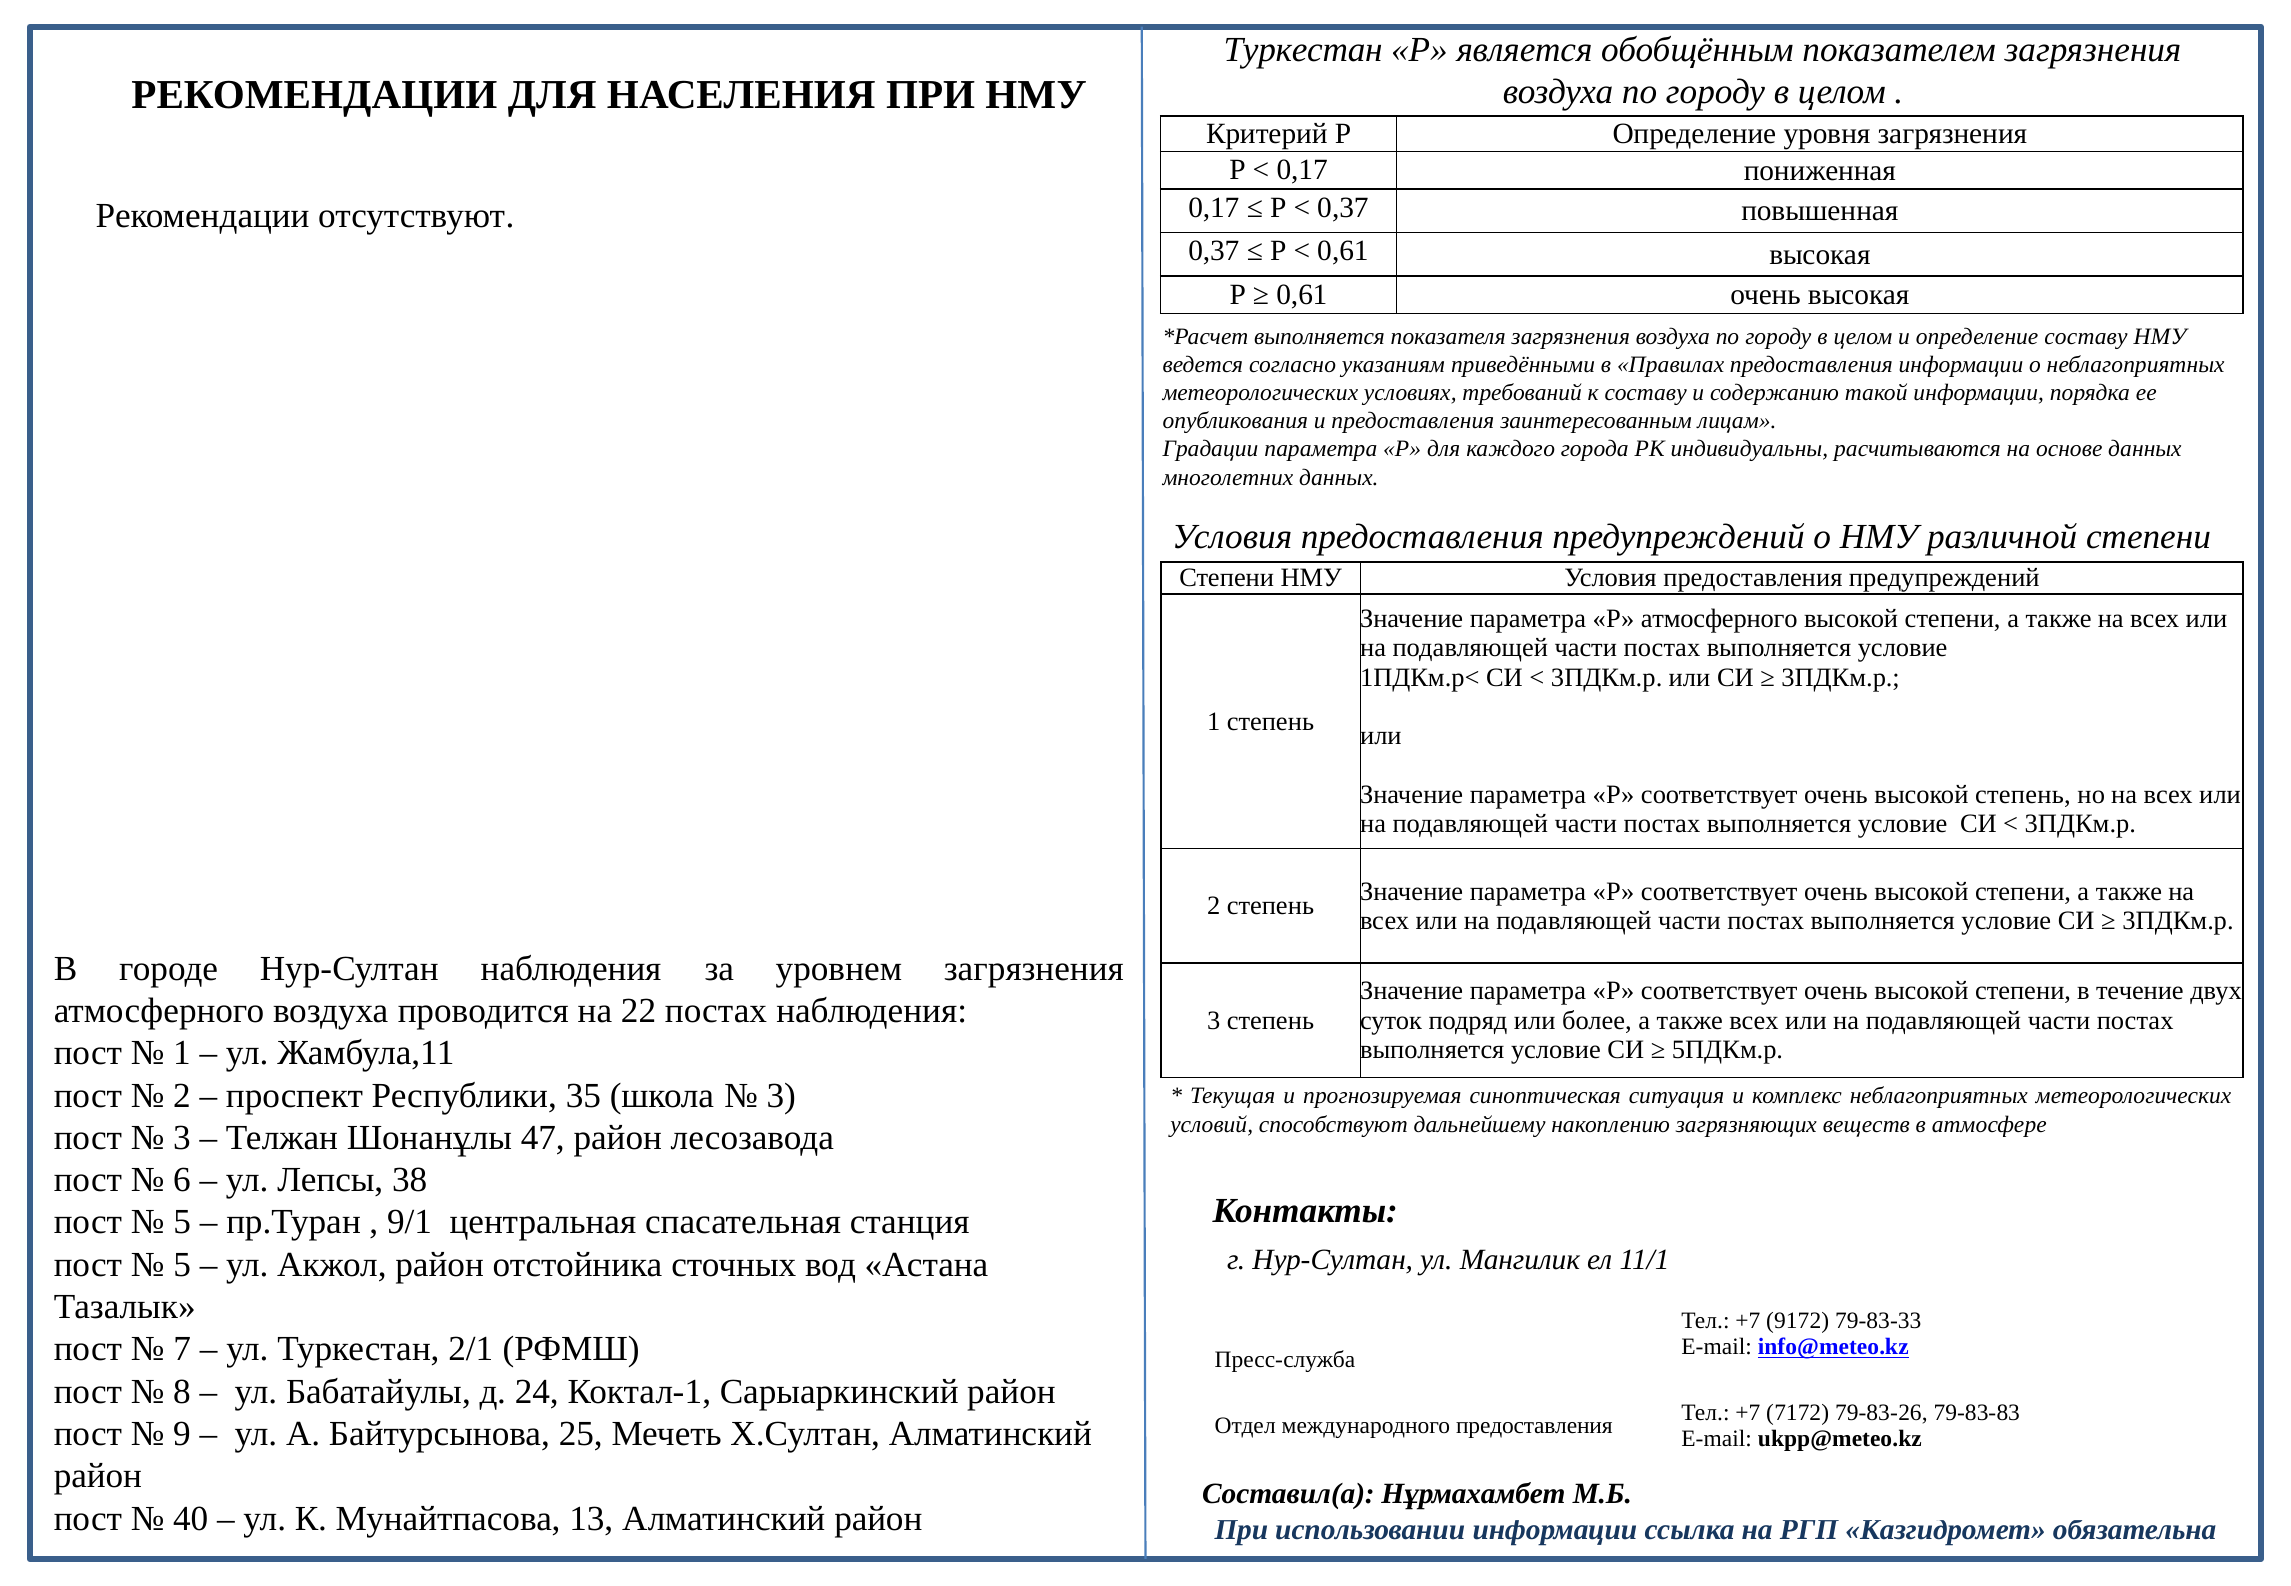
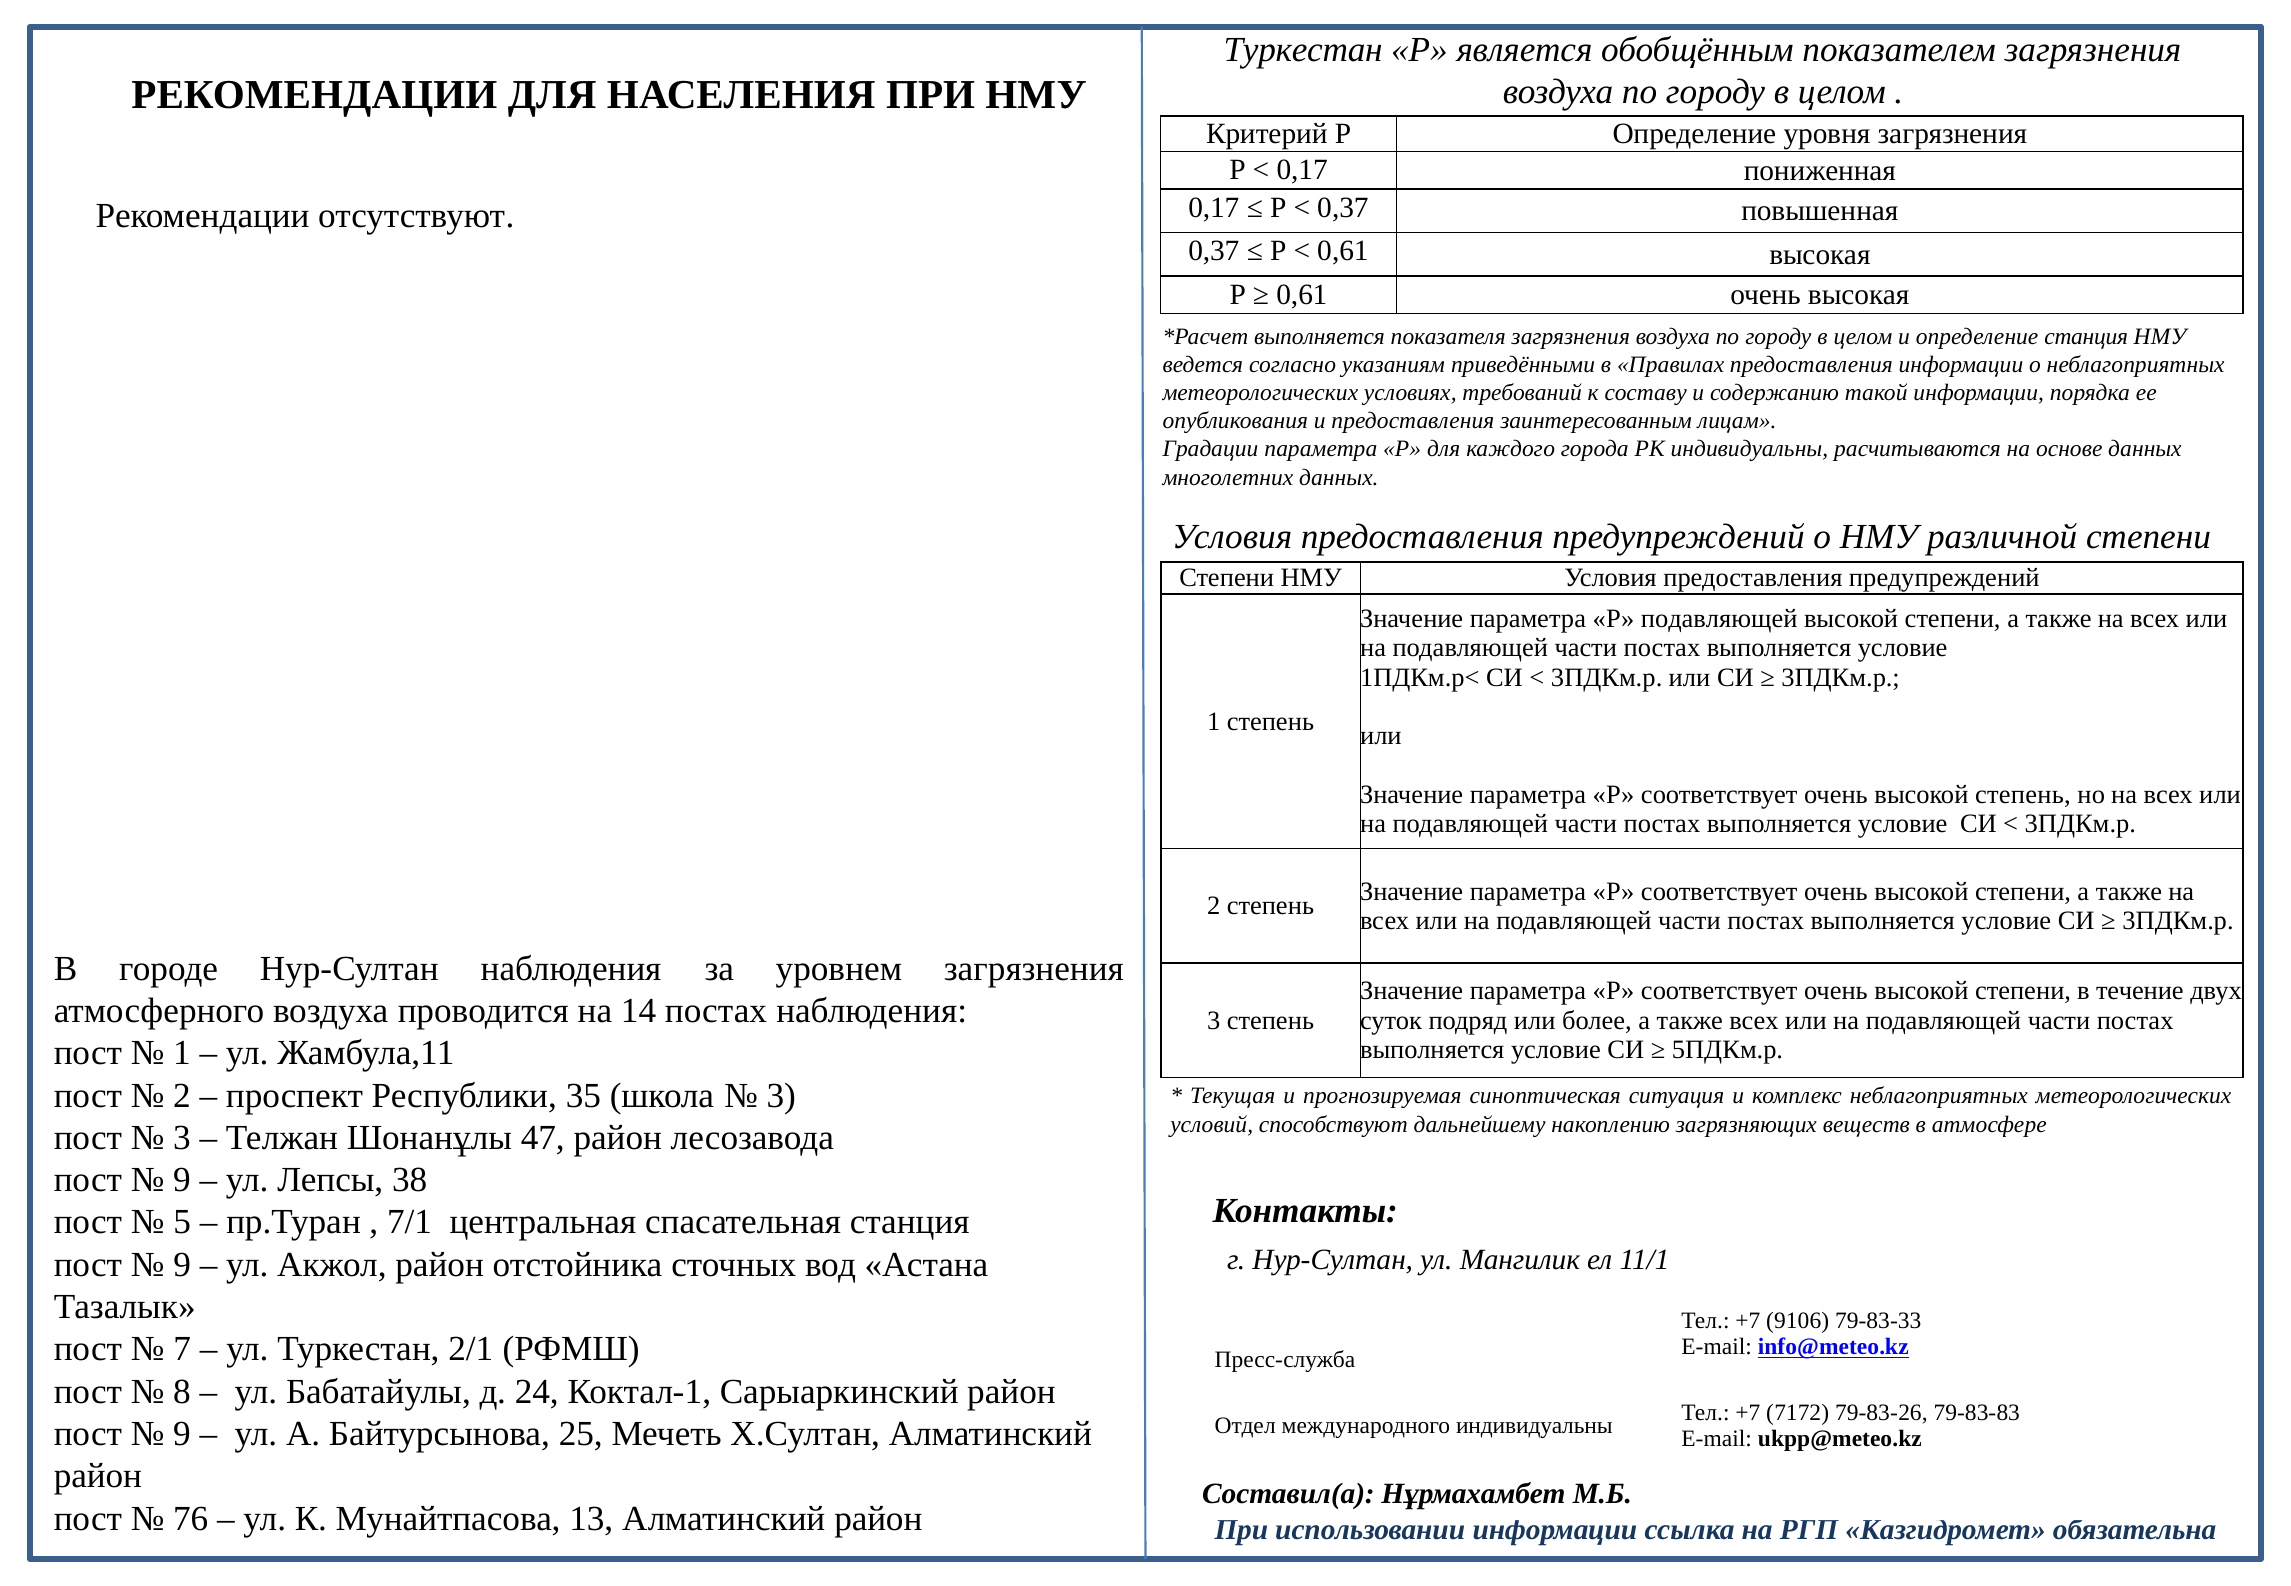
определение составу: составу -> станция
Р атмосферного: атмосферного -> подавляющей
22: 22 -> 14
6 at (182, 1180): 6 -> 9
9/1: 9/1 -> 7/1
5 at (182, 1265): 5 -> 9
9172: 9172 -> 9106
международного предоставления: предоставления -> индивидуальны
40: 40 -> 76
